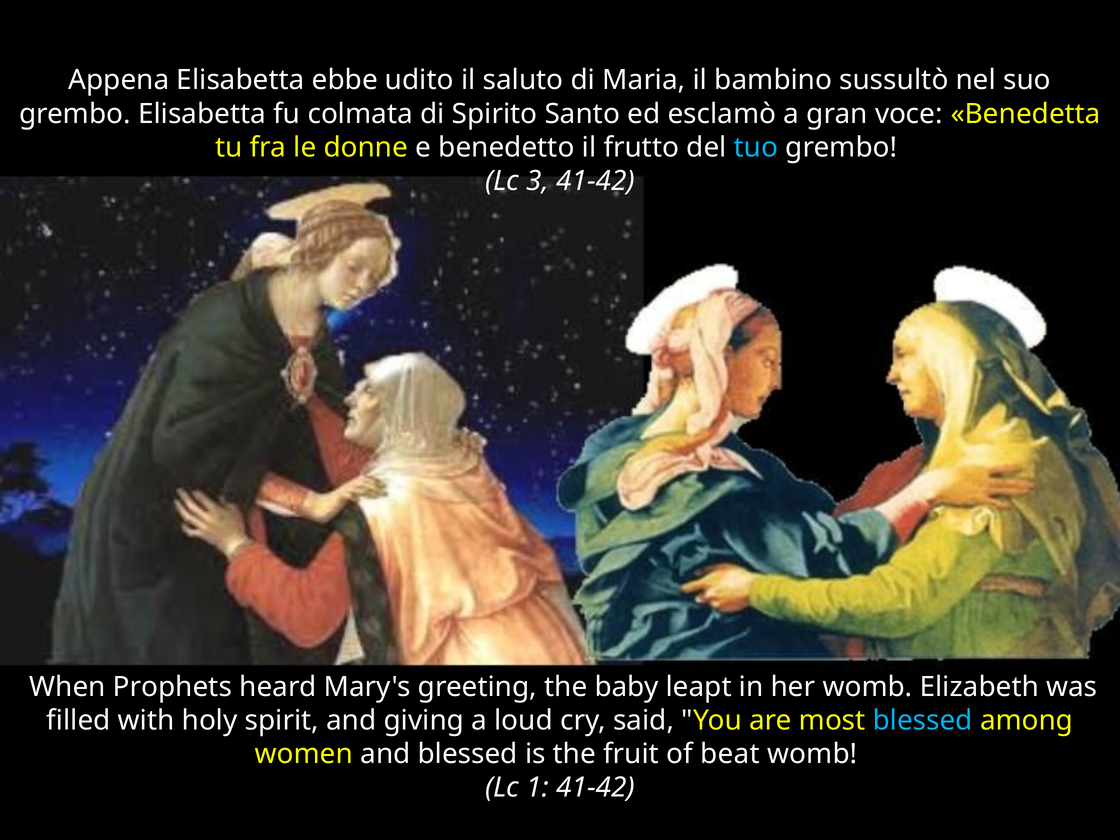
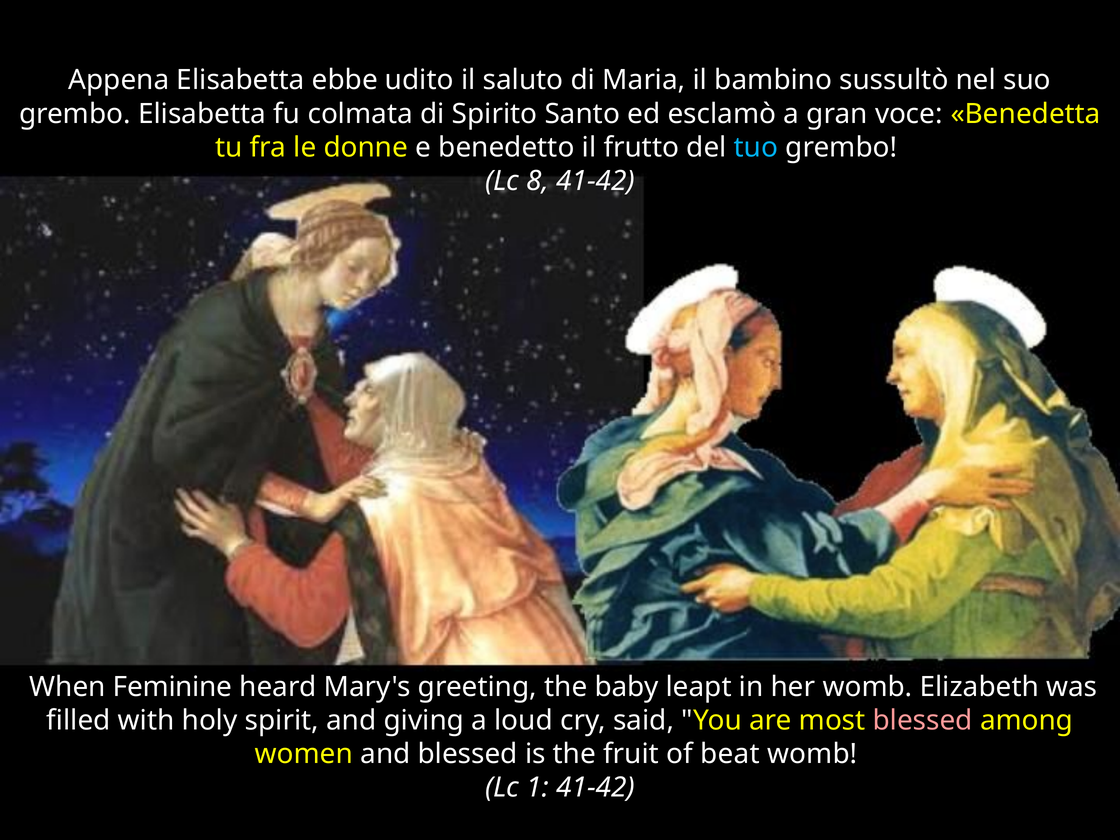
3: 3 -> 8
Prophets: Prophets -> Feminine
blessed at (923, 720) colour: light blue -> pink
